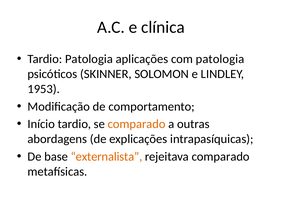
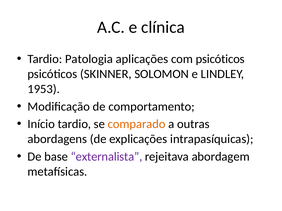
com patologia: patologia -> psicóticos
externalista colour: orange -> purple
rejeitava comparado: comparado -> abordagem
